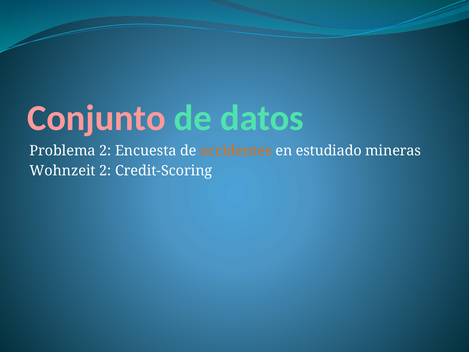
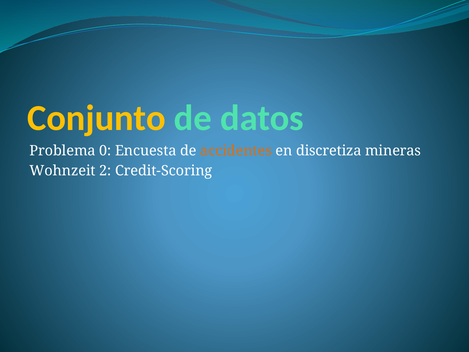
Conjunto colour: pink -> yellow
Problema 2: 2 -> 0
estudiado: estudiado -> discretiza
